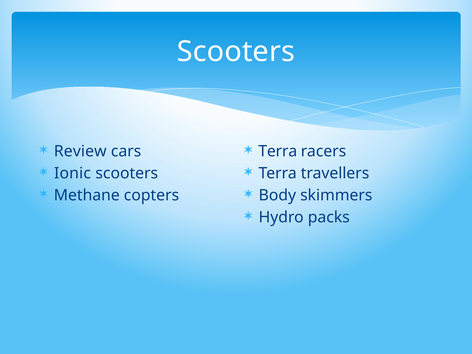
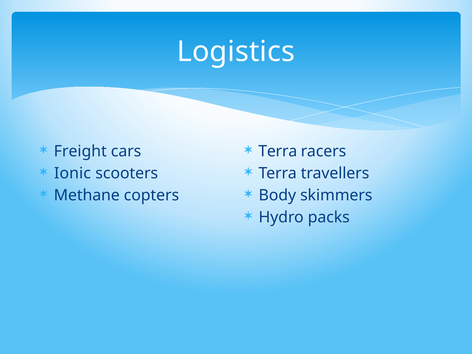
Scooters at (236, 52): Scooters -> Logistics
Review: Review -> Freight
